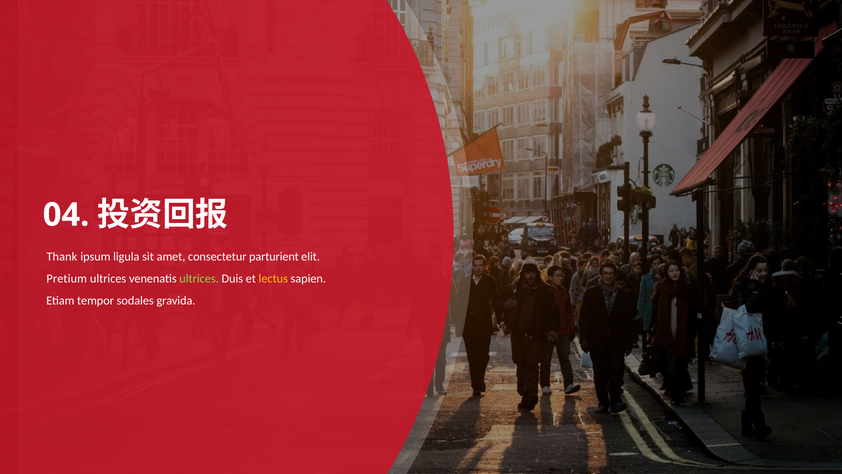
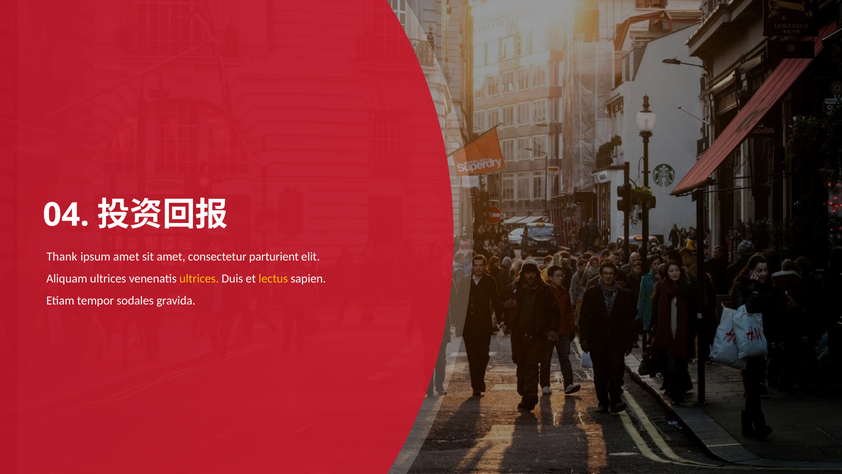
ipsum ligula: ligula -> amet
Pretium: Pretium -> Aliquam
ultrices at (199, 279) colour: light green -> yellow
